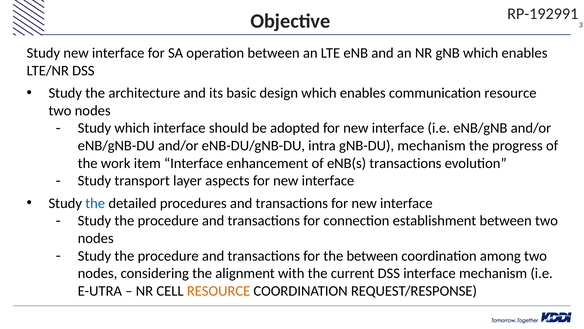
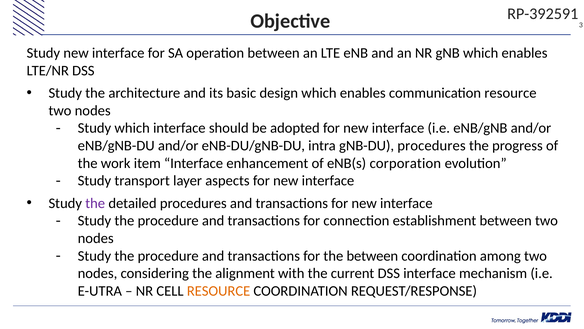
RP-192991: RP-192991 -> RP-392591
gNB-DU mechanism: mechanism -> procedures
eNB(s transactions: transactions -> corporation
the at (95, 203) colour: blue -> purple
